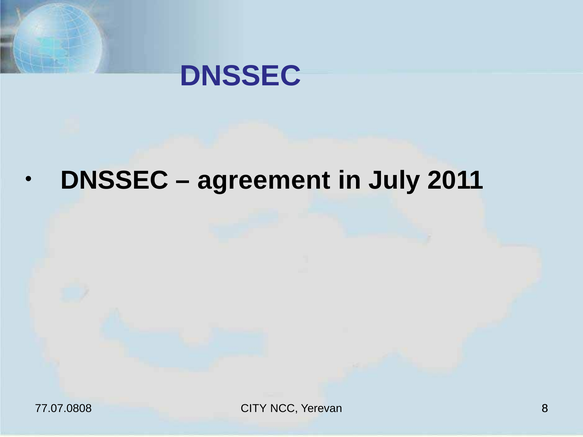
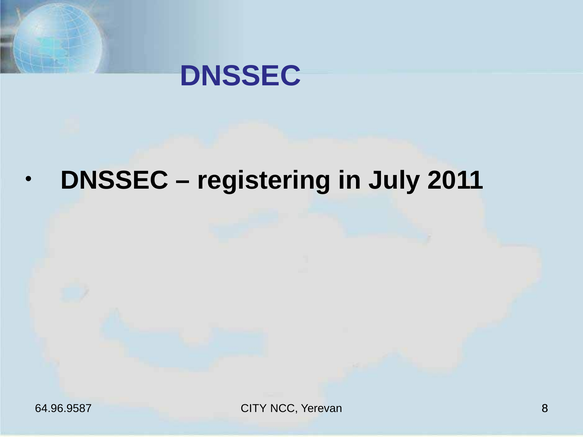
agreement: agreement -> registering
77.07.0808: 77.07.0808 -> 64.96.9587
